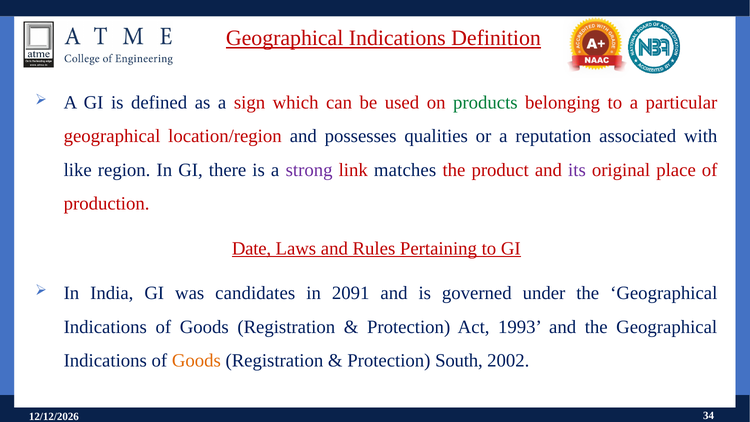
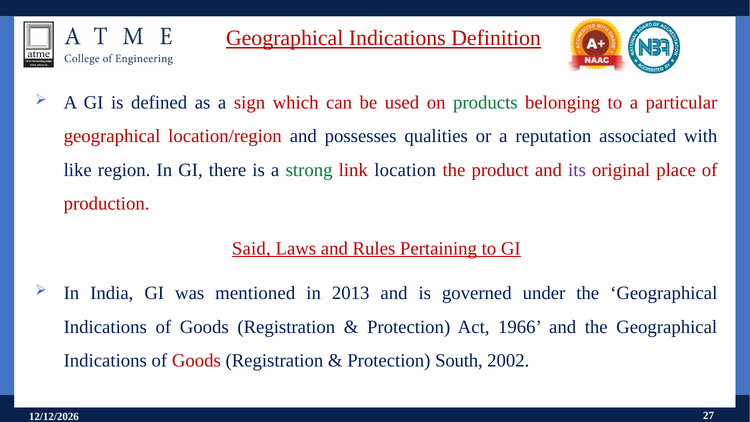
strong colour: purple -> green
matches: matches -> location
Date: Date -> Said
candidates: candidates -> mentioned
2091: 2091 -> 2013
1993: 1993 -> 1966
Goods at (196, 360) colour: orange -> red
34: 34 -> 27
